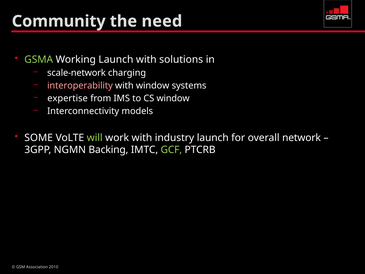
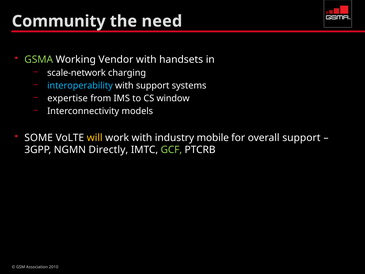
Working Launch: Launch -> Vendor
solutions: solutions -> handsets
interoperability colour: pink -> light blue
with window: window -> support
will colour: light green -> yellow
industry launch: launch -> mobile
overall network: network -> support
Backing: Backing -> Directly
